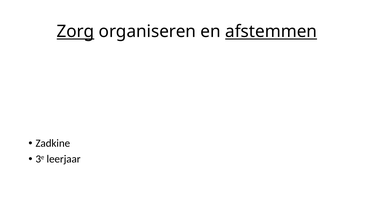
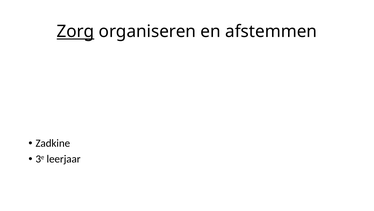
afstemmen underline: present -> none
